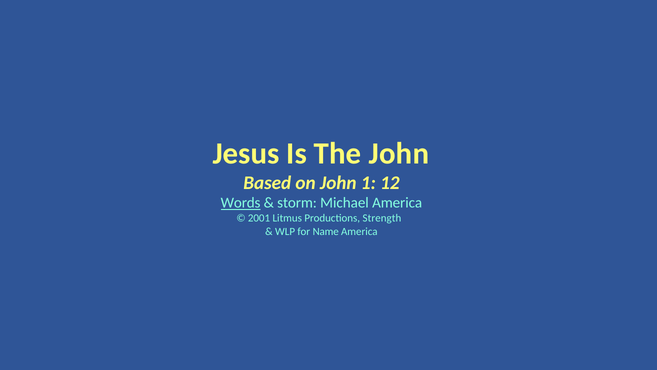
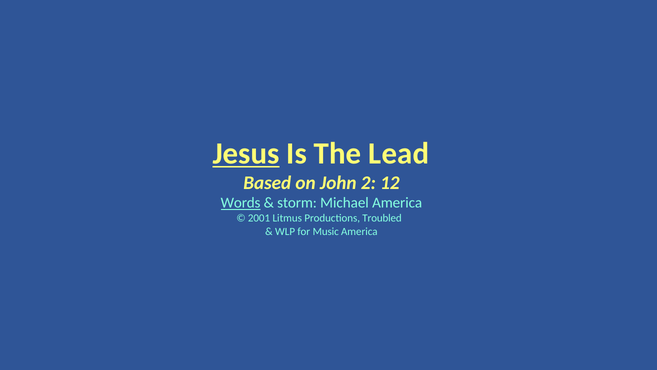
Jesus underline: none -> present
The John: John -> Lead
1: 1 -> 2
Strength: Strength -> Troubled
Name: Name -> Music
